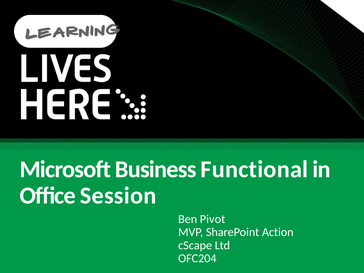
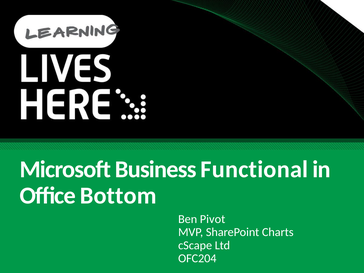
Session: Session -> Bottom
Action: Action -> Charts
